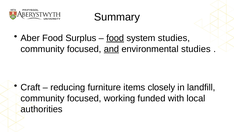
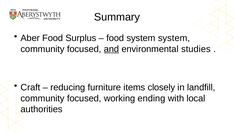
food at (115, 38) underline: present -> none
system studies: studies -> system
funded: funded -> ending
